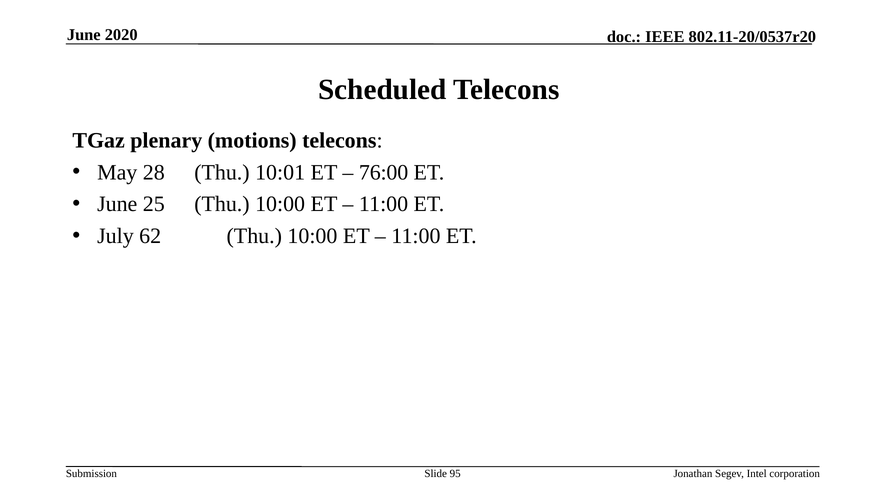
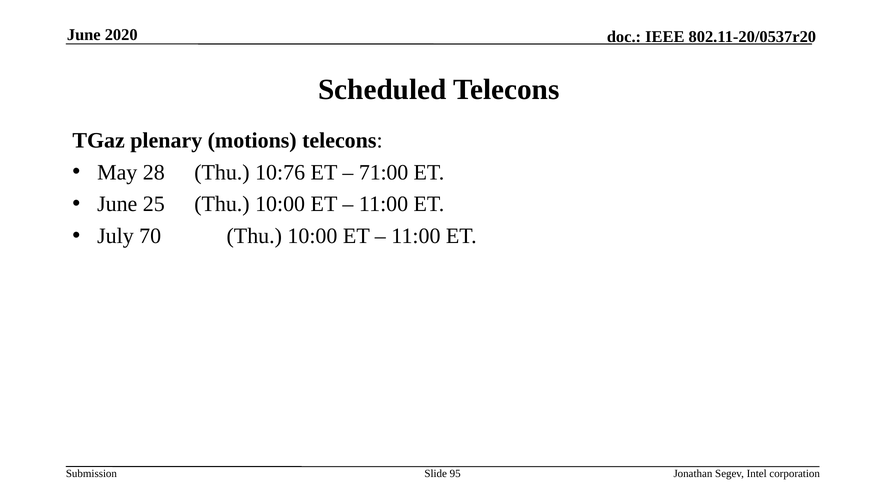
10:01: 10:01 -> 10:76
76:00: 76:00 -> 71:00
62: 62 -> 70
